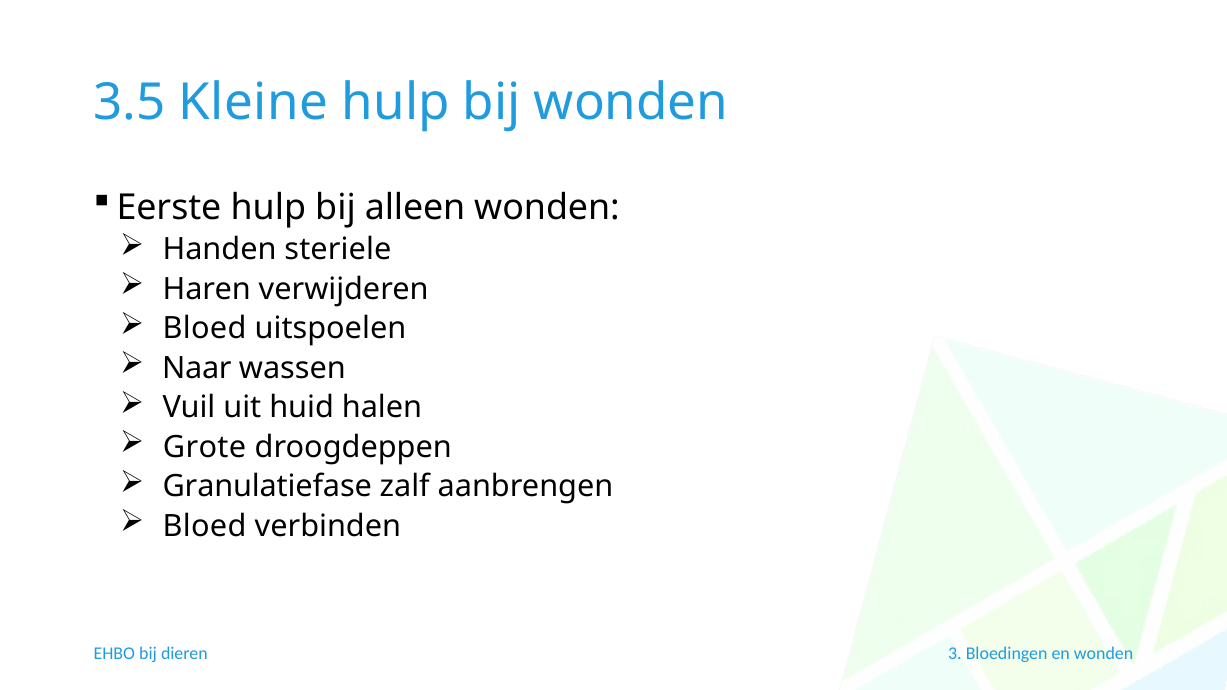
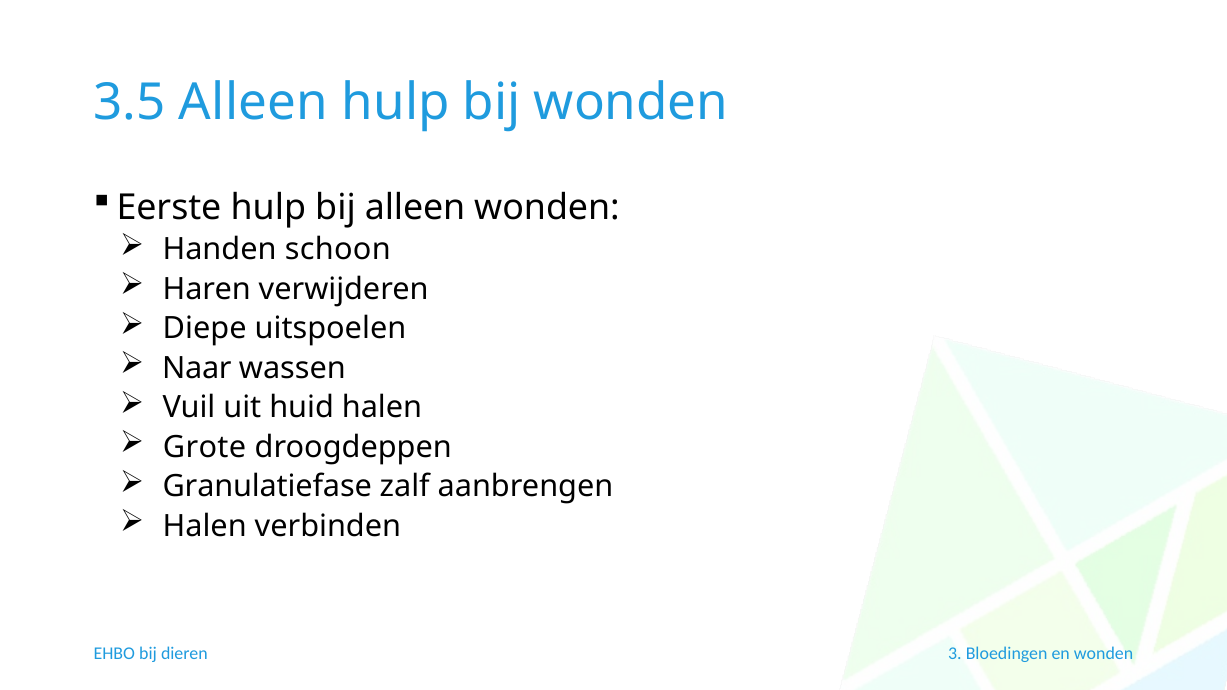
3.5 Kleine: Kleine -> Alleen
steriele: steriele -> schoon
Bloed at (204, 329): Bloed -> Diepe
Bloed at (204, 526): Bloed -> Halen
